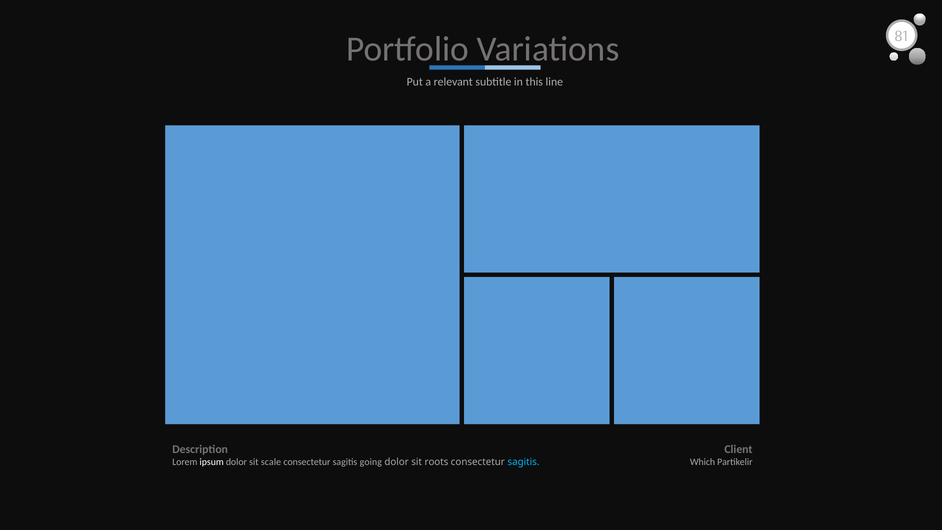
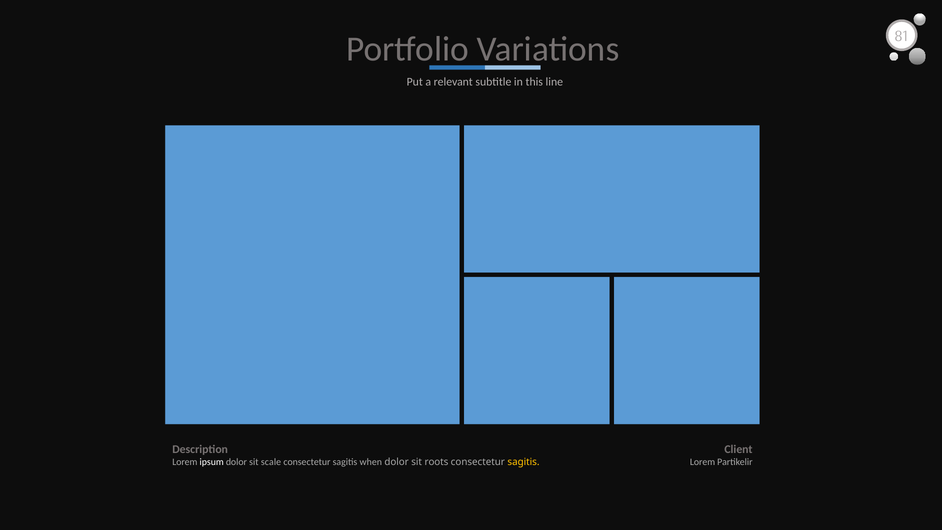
going: going -> when
sagitis at (524, 462) colour: light blue -> yellow
Which at (703, 462): Which -> Lorem
